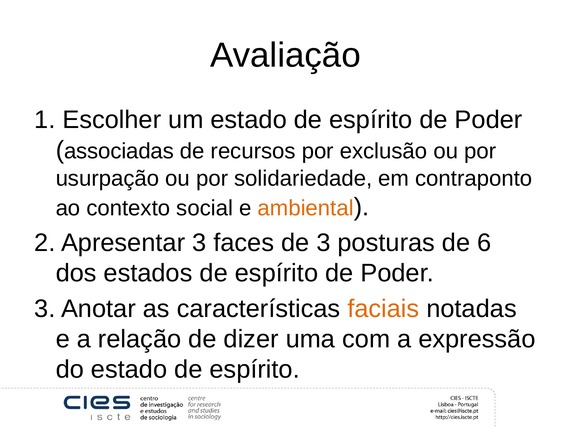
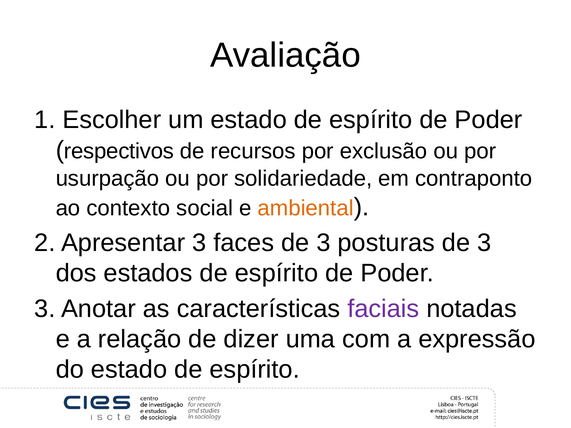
associadas: associadas -> respectivos
posturas de 6: 6 -> 3
faciais colour: orange -> purple
